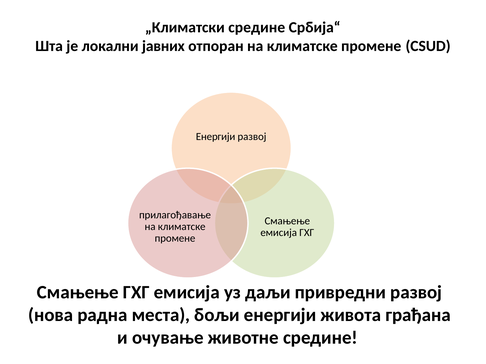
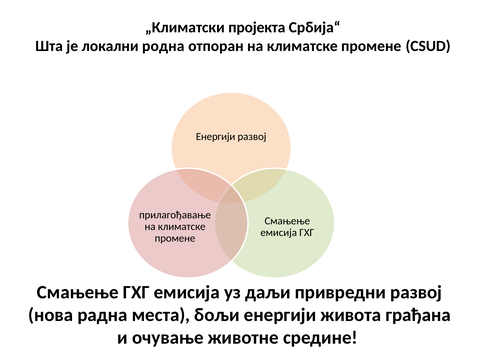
„Климатски средине: средине -> пројекта
јавних: јавних -> родна
